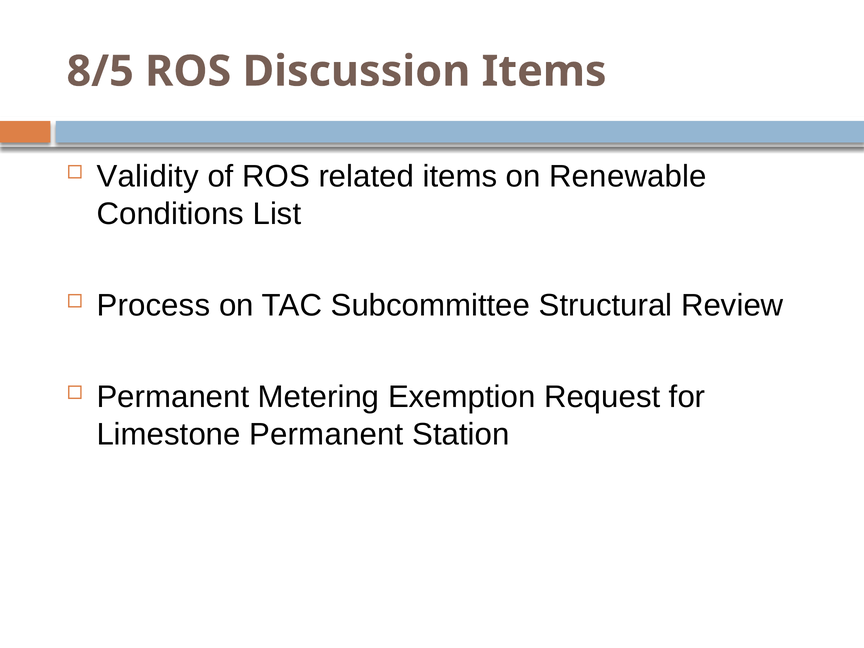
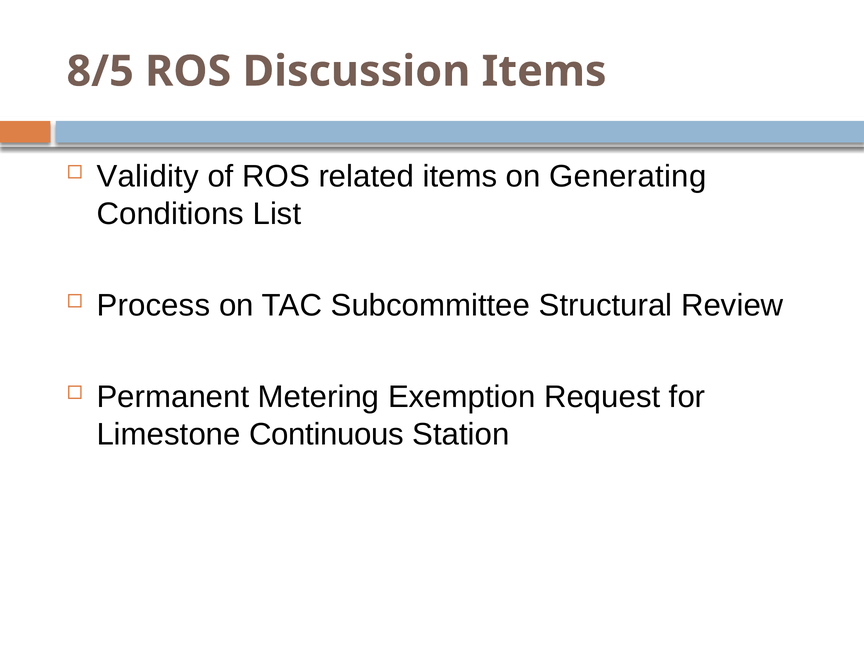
Renewable: Renewable -> Generating
Limestone Permanent: Permanent -> Continuous
